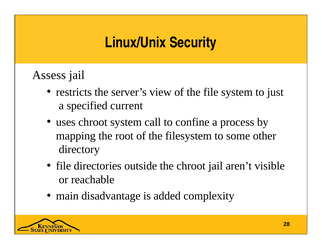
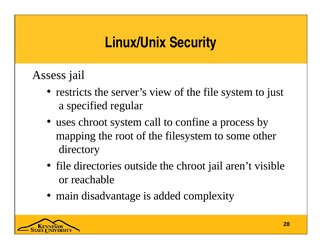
current: current -> regular
